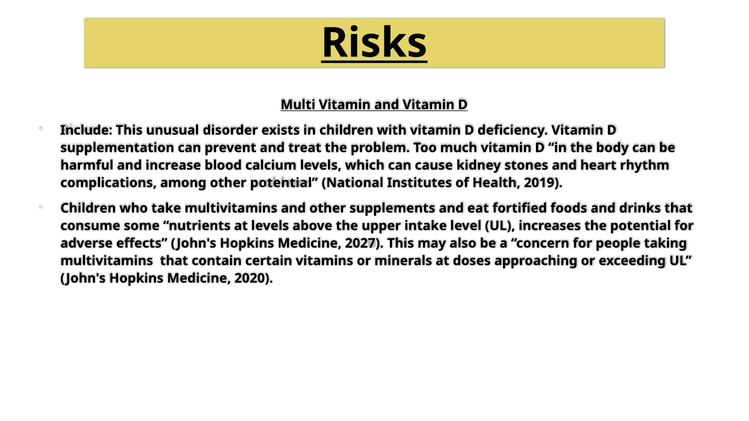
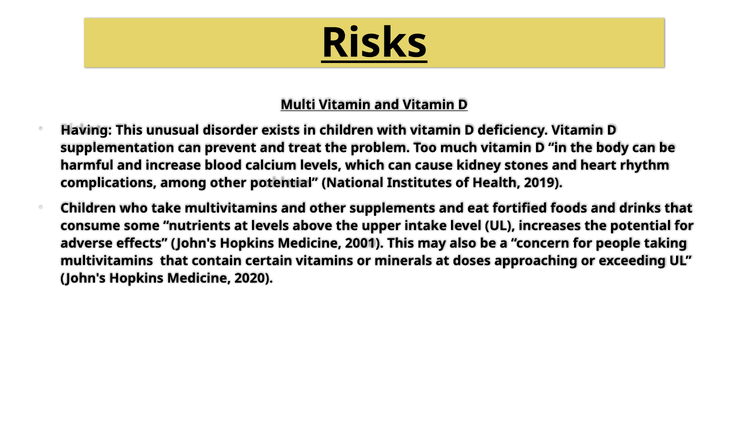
Include: Include -> Having
2027: 2027 -> 2001
